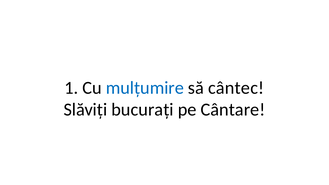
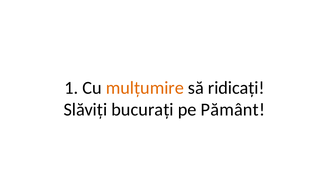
mulțumire colour: blue -> orange
cântec: cântec -> ridicați
Cântare: Cântare -> Pământ
